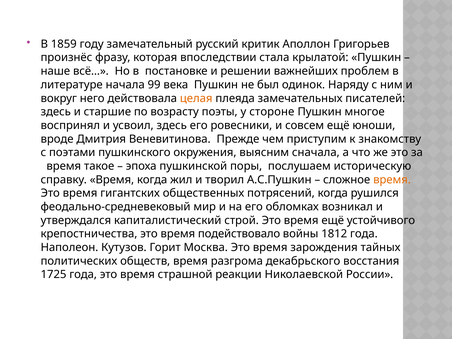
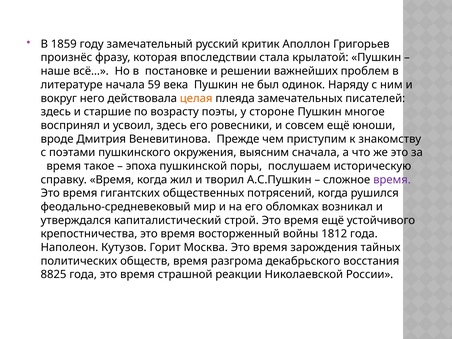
99: 99 -> 59
время at (392, 180) colour: orange -> purple
подействовало: подействовало -> восторженный
1725: 1725 -> 8825
